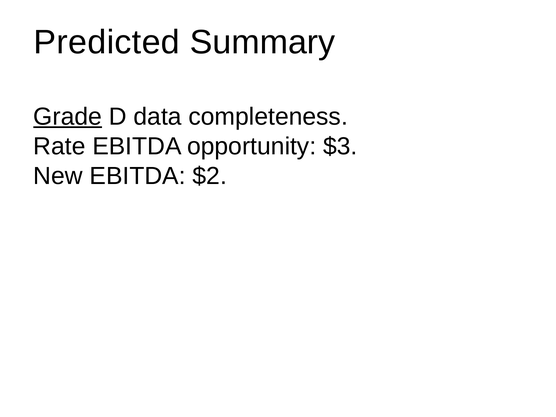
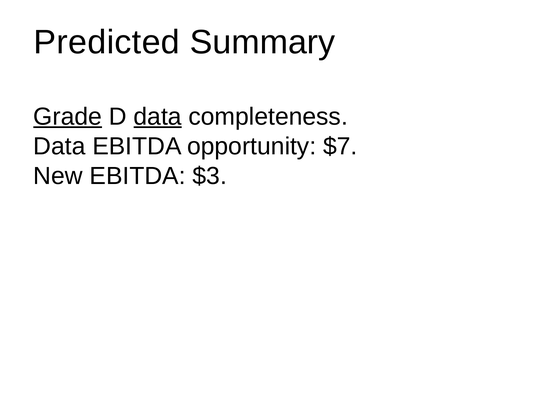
data at (158, 117) underline: none -> present
Rate at (59, 146): Rate -> Data
$3: $3 -> $7
$2: $2 -> $3
